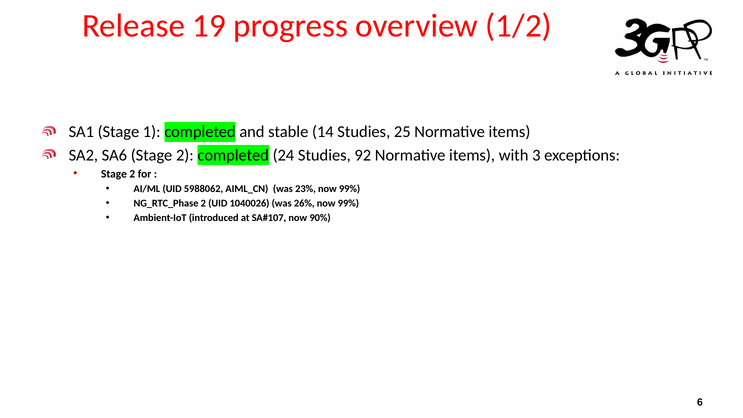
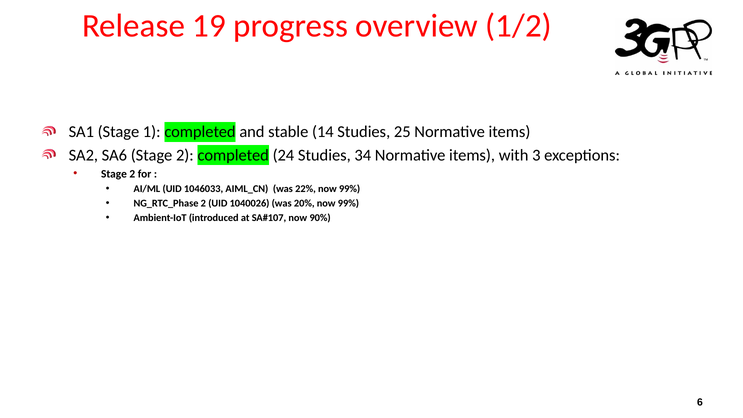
92: 92 -> 34
5988062: 5988062 -> 1046033
23%: 23% -> 22%
26%: 26% -> 20%
